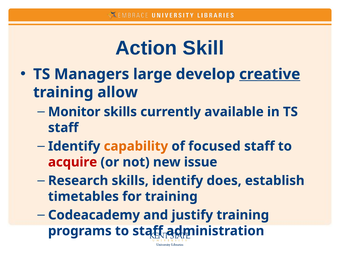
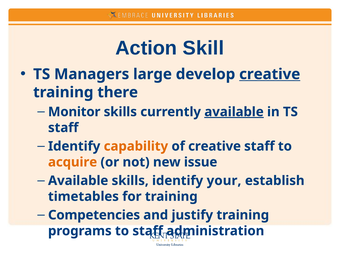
allow: allow -> there
available at (234, 112) underline: none -> present
of focused: focused -> creative
acquire colour: red -> orange
Research at (78, 181): Research -> Available
does: does -> your
Codeacademy: Codeacademy -> Competencies
